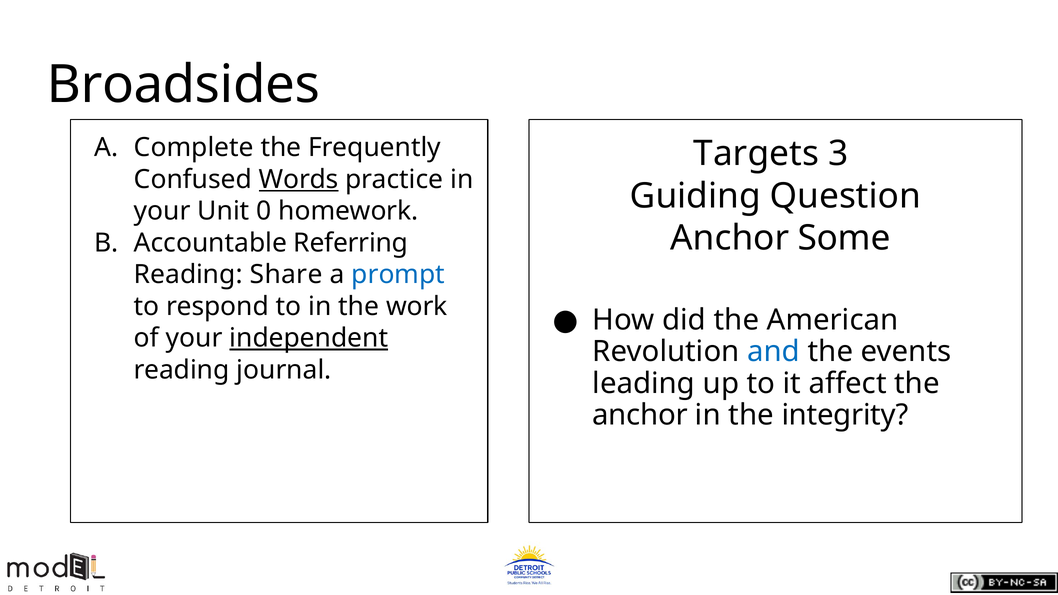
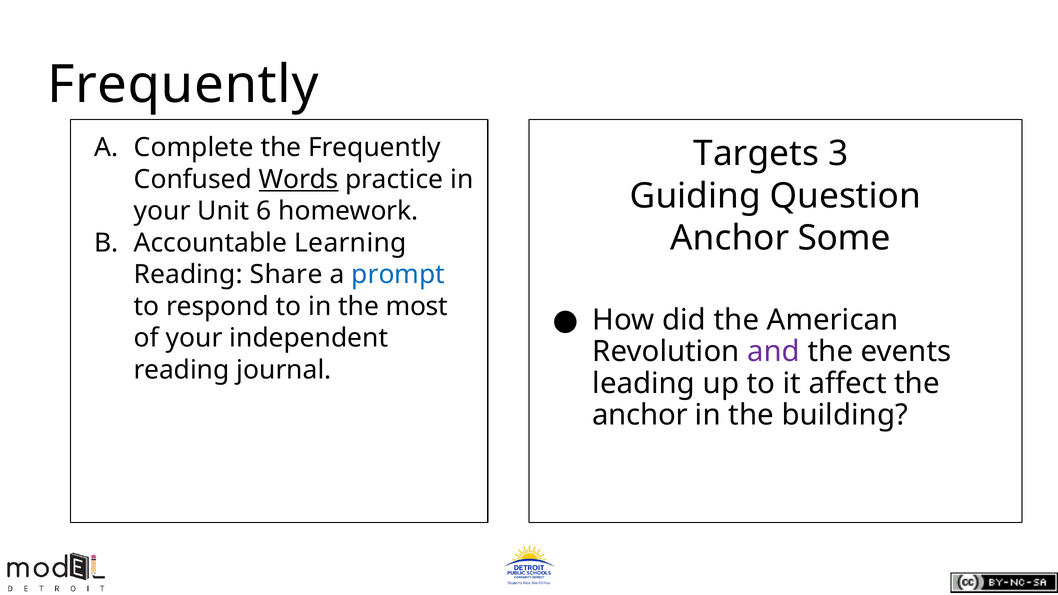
Broadsides at (183, 85): Broadsides -> Frequently
0: 0 -> 6
Referring: Referring -> Learning
work: work -> most
independent underline: present -> none
and colour: blue -> purple
integrity: integrity -> building
